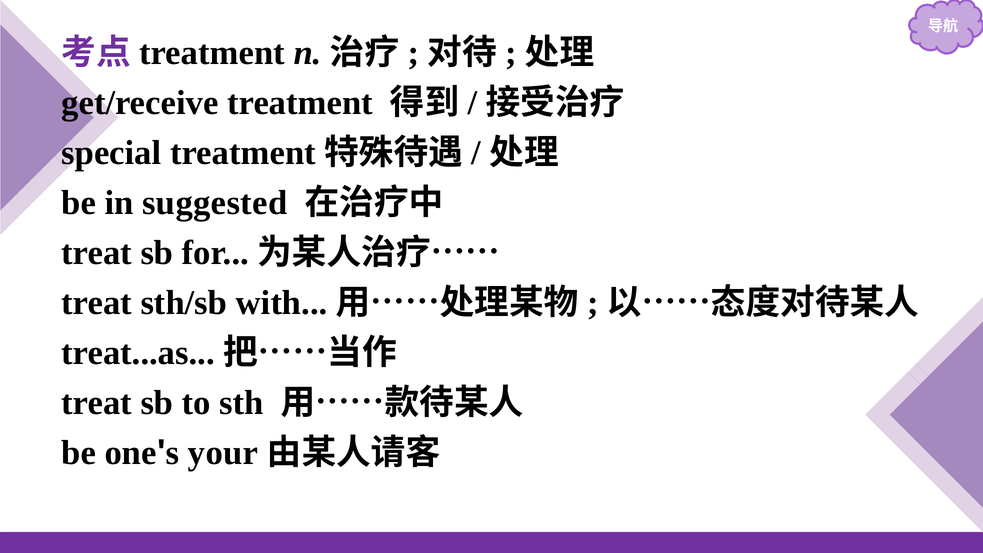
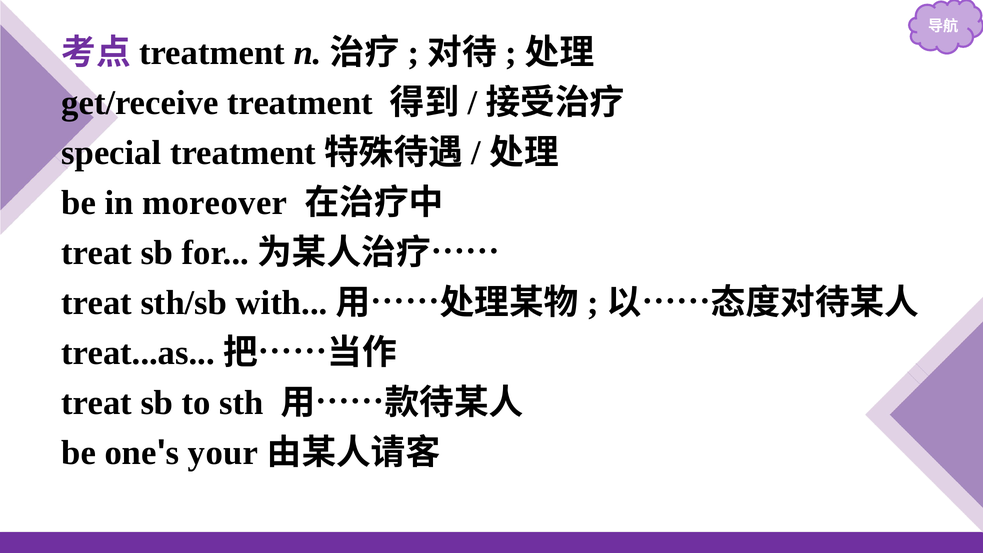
suggested: suggested -> moreover
